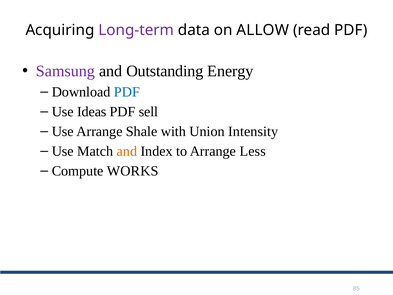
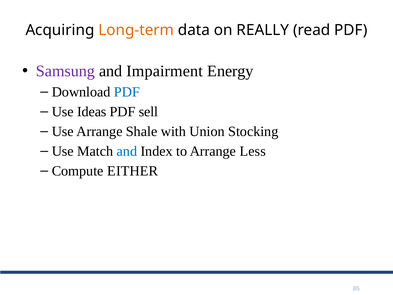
Long-term colour: purple -> orange
ALLOW: ALLOW -> REALLY
Outstanding: Outstanding -> Impairment
Intensity: Intensity -> Stocking
and at (127, 151) colour: orange -> blue
WORKS: WORKS -> EITHER
